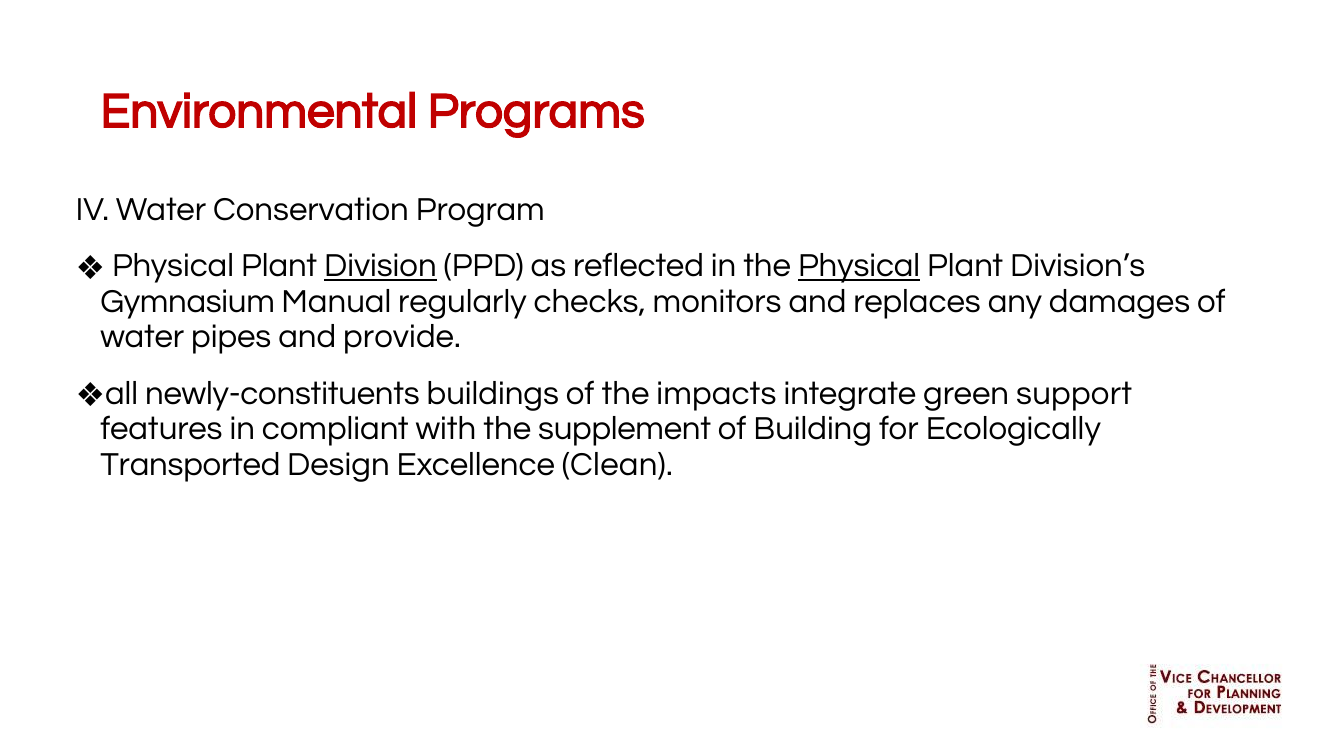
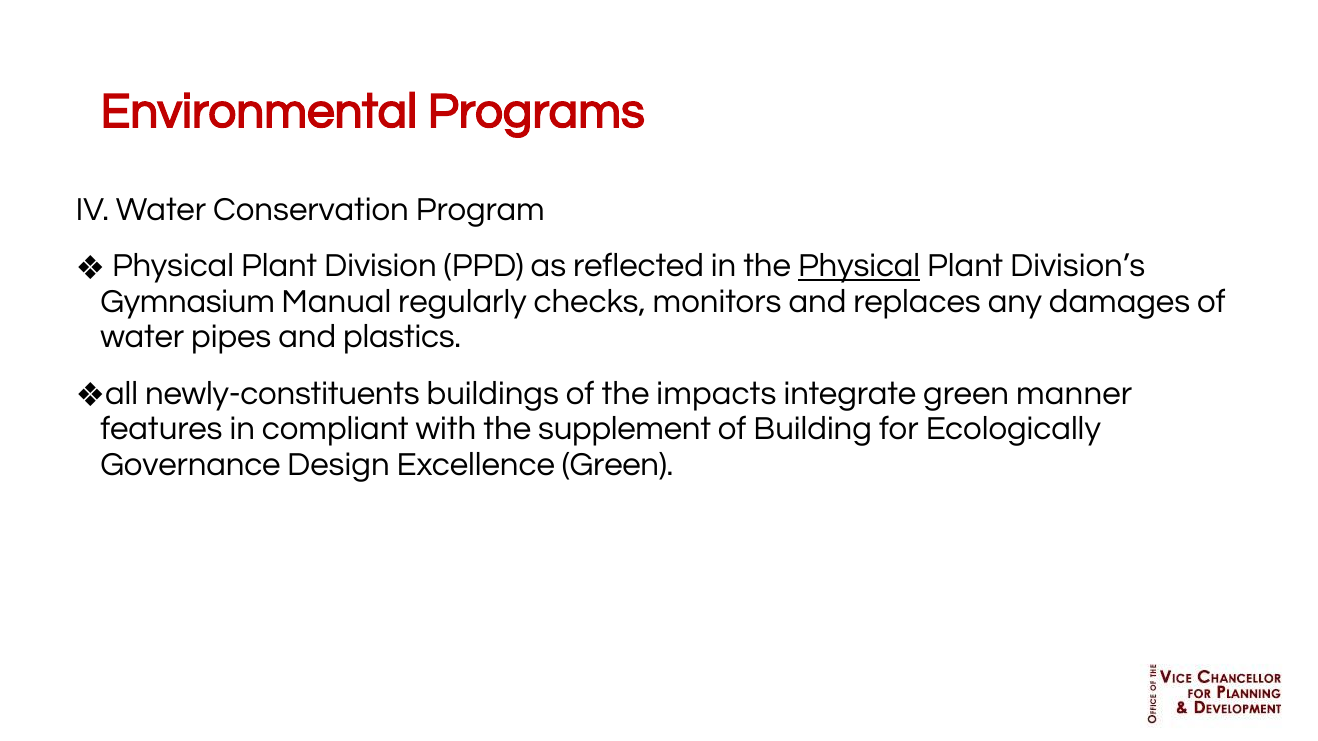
Division underline: present -> none
provide: provide -> plastics
support: support -> manner
Transported: Transported -> Governance
Excellence Clean: Clean -> Green
